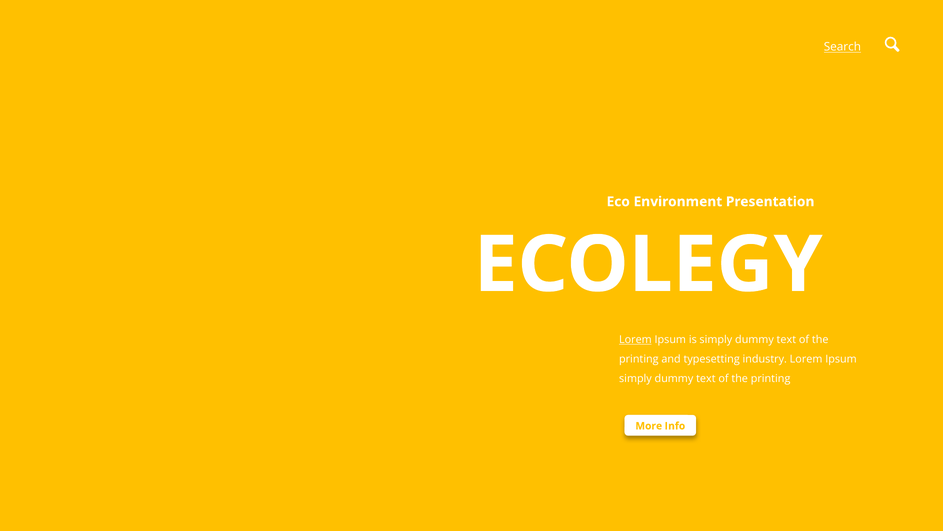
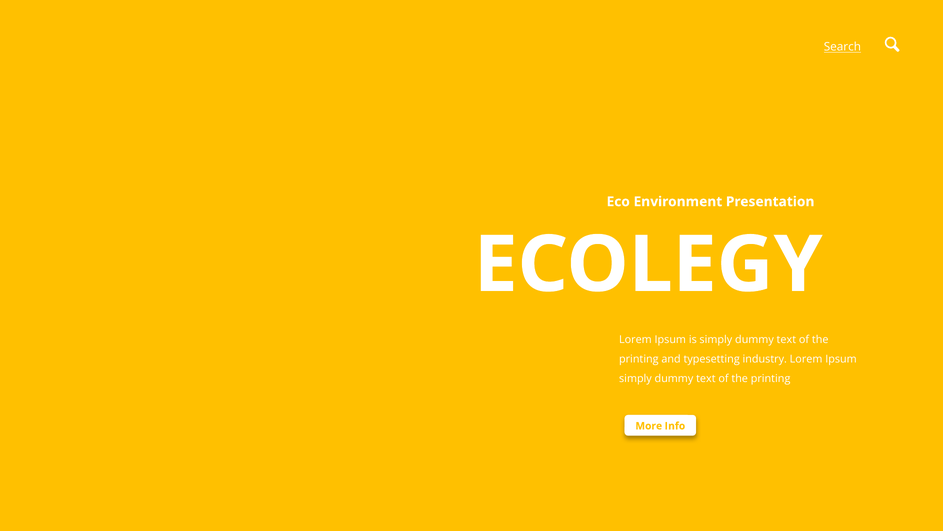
Lorem at (635, 339) underline: present -> none
